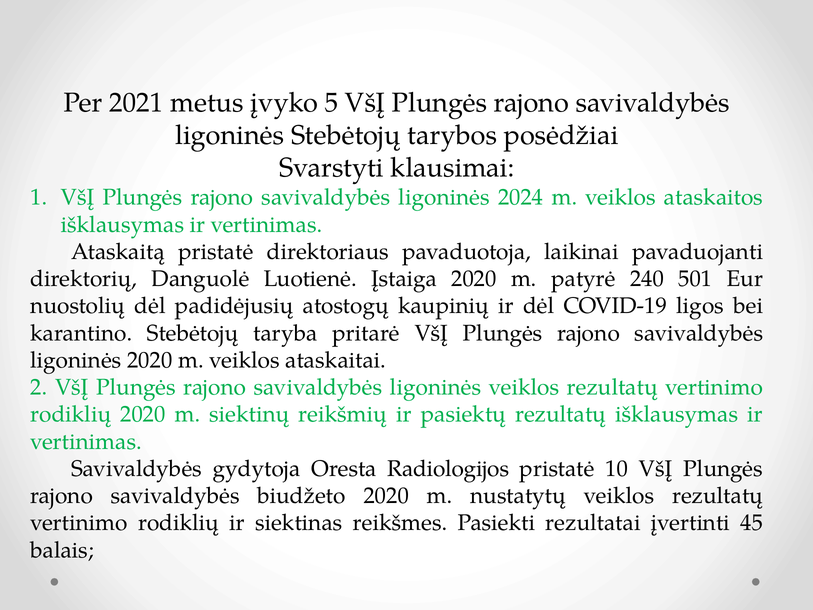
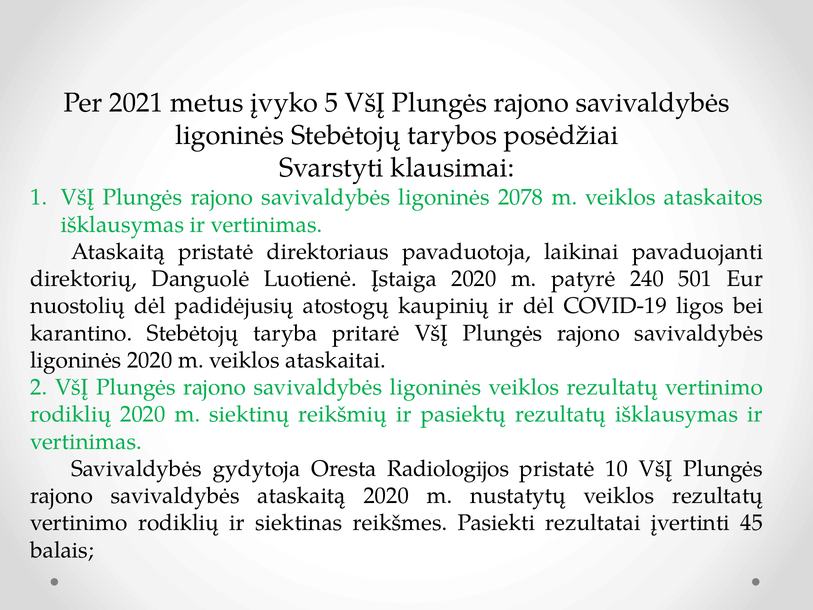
2024: 2024 -> 2078
savivaldybės biudžeto: biudžeto -> ataskaitą
